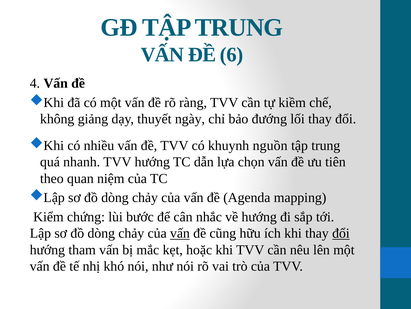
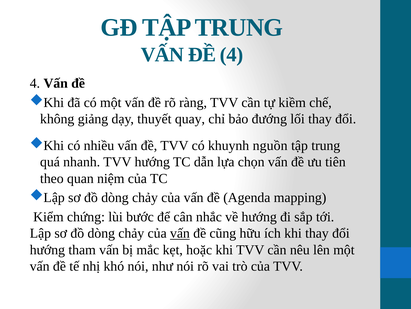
ĐỀ 6: 6 -> 4
ngày: ngày -> quay
đổi at (341, 233) underline: present -> none
